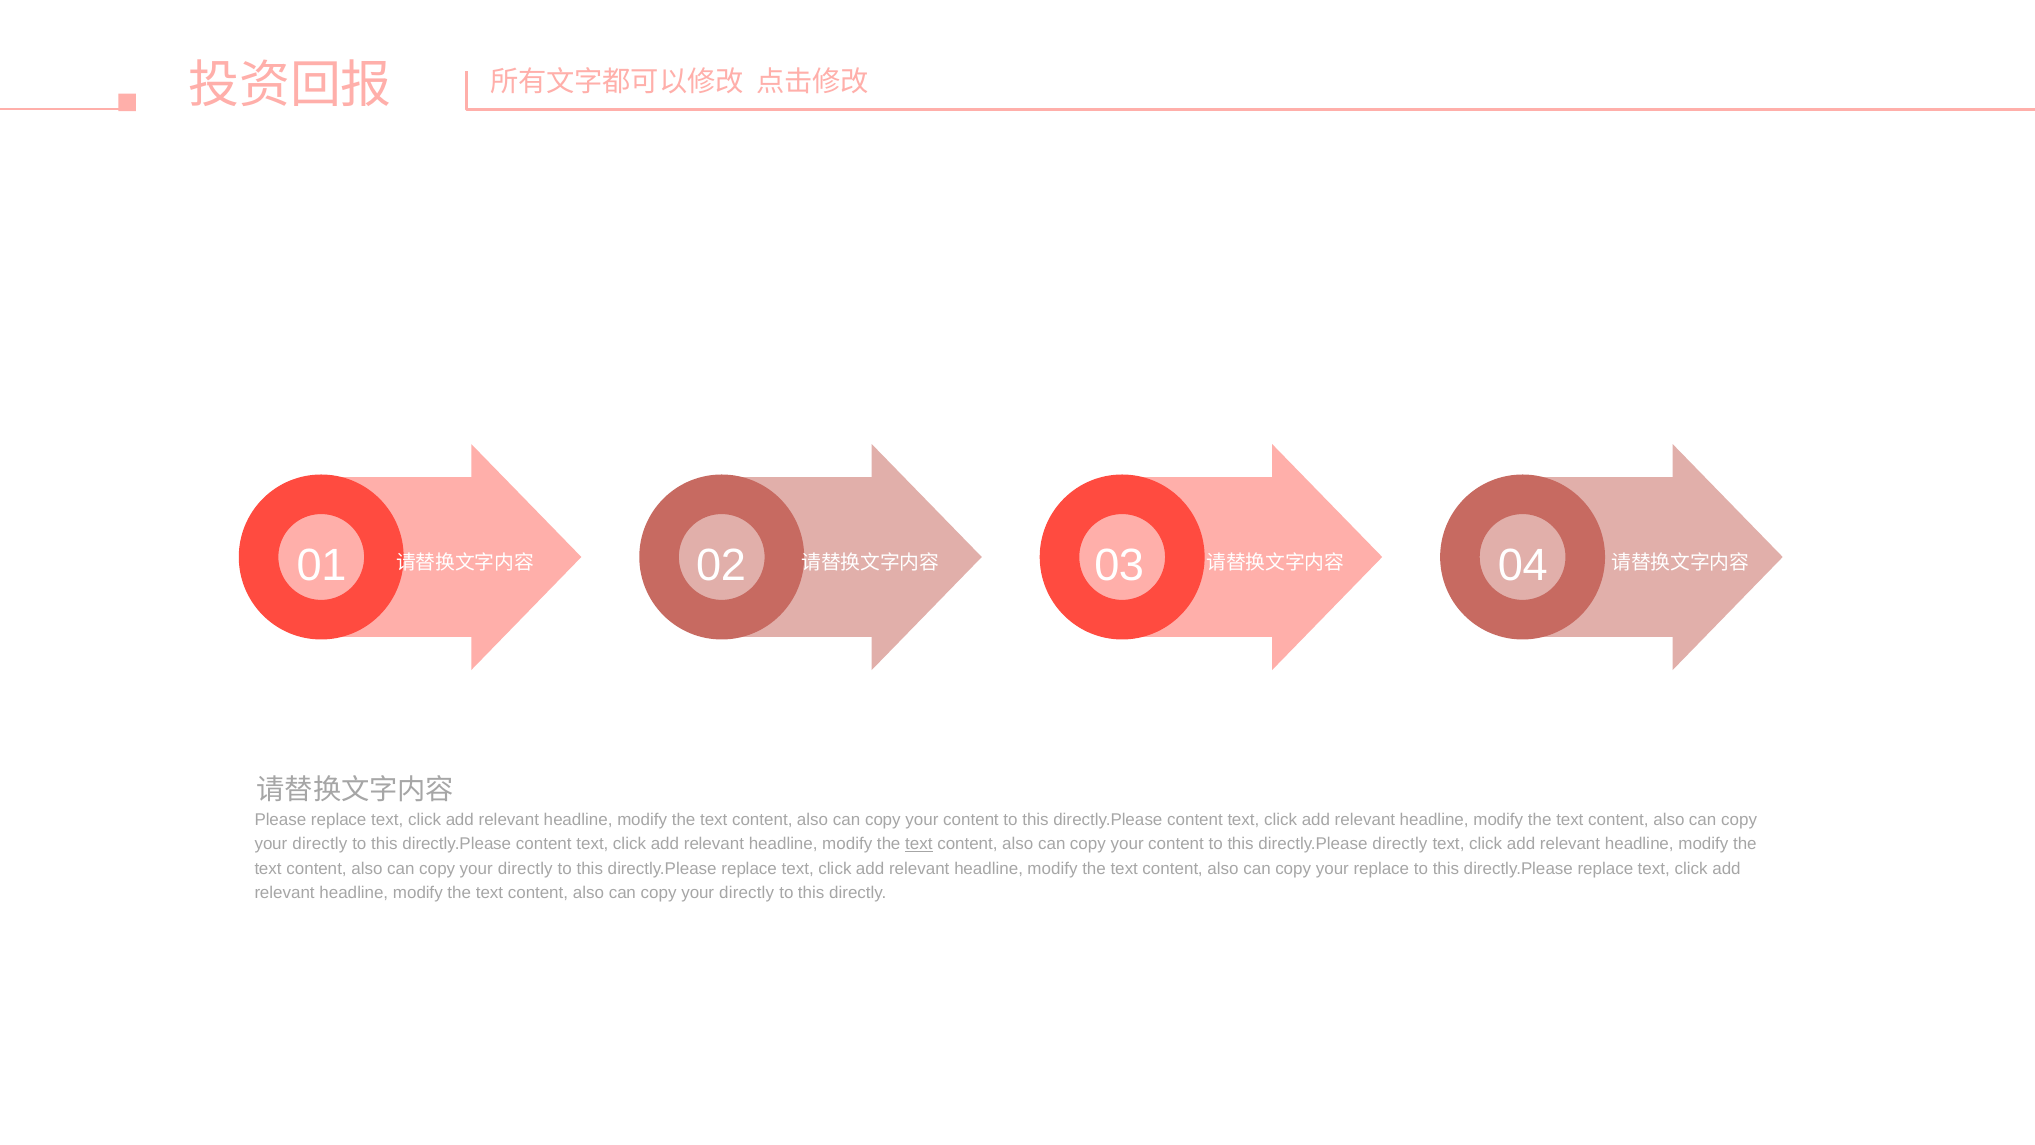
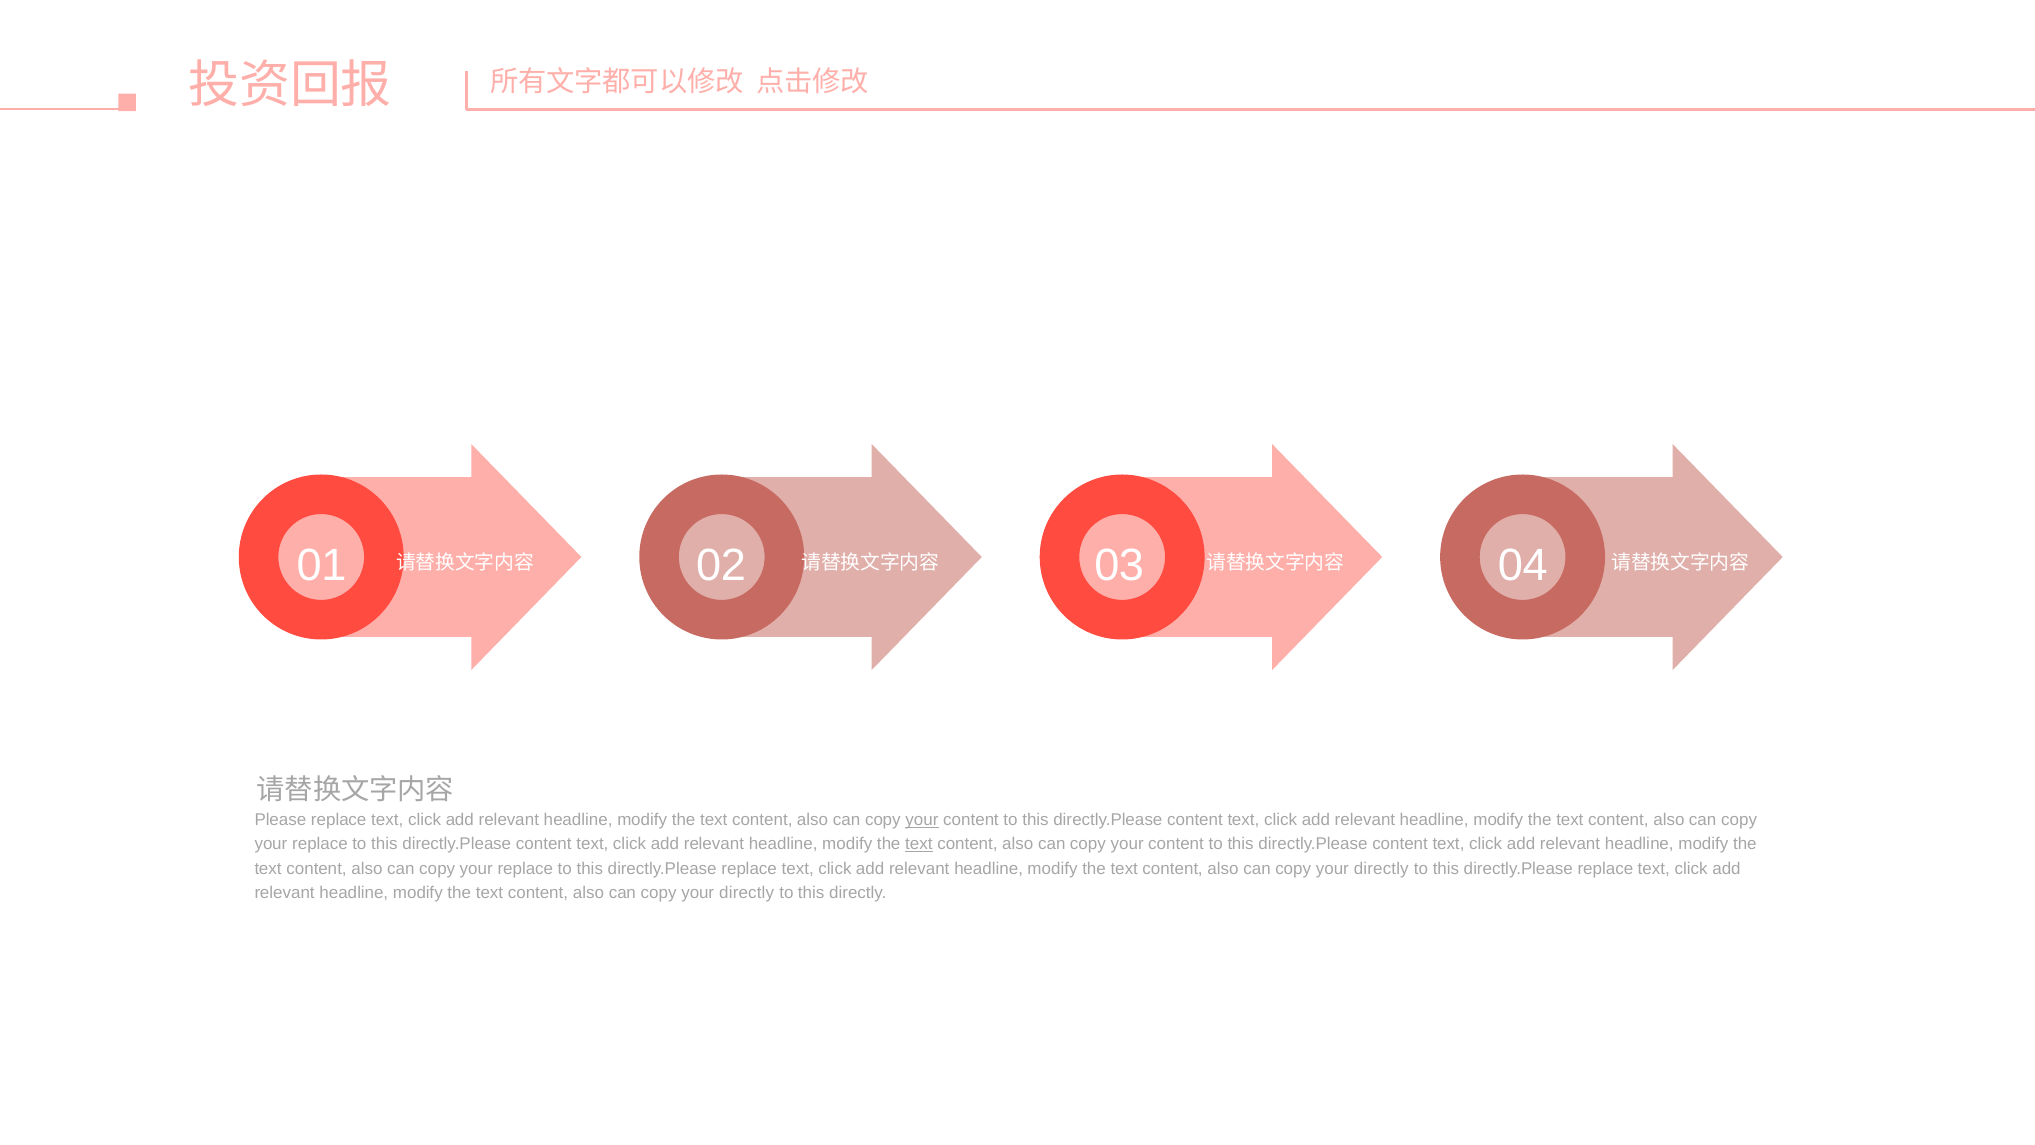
your at (922, 820) underline: none -> present
directly at (320, 844): directly -> replace
directly at (1400, 844): directly -> content
directly at (525, 869): directly -> replace
replace at (1381, 869): replace -> directly
